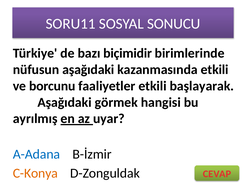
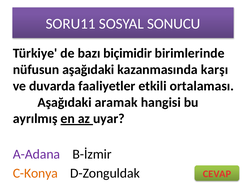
kazanmasında etkili: etkili -> karşı
borcunu: borcunu -> duvarda
başlayarak: başlayarak -> ortalaması
görmek: görmek -> aramak
A-Adana colour: blue -> purple
